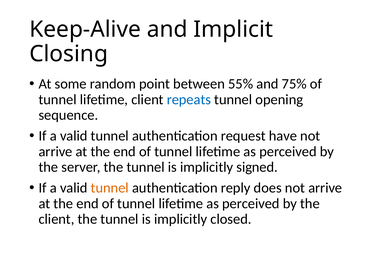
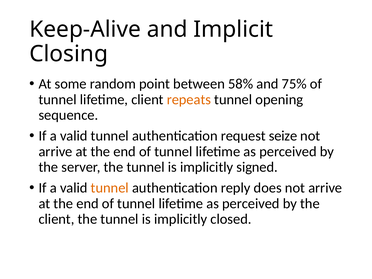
55%: 55% -> 58%
repeats colour: blue -> orange
have: have -> seize
